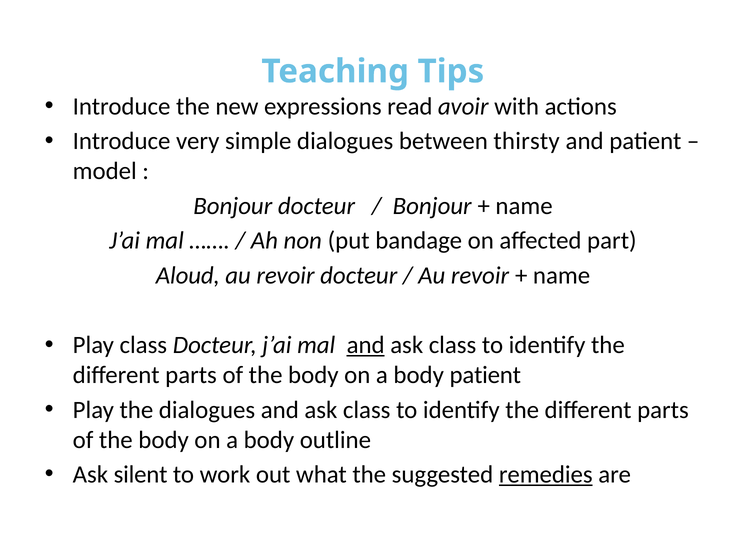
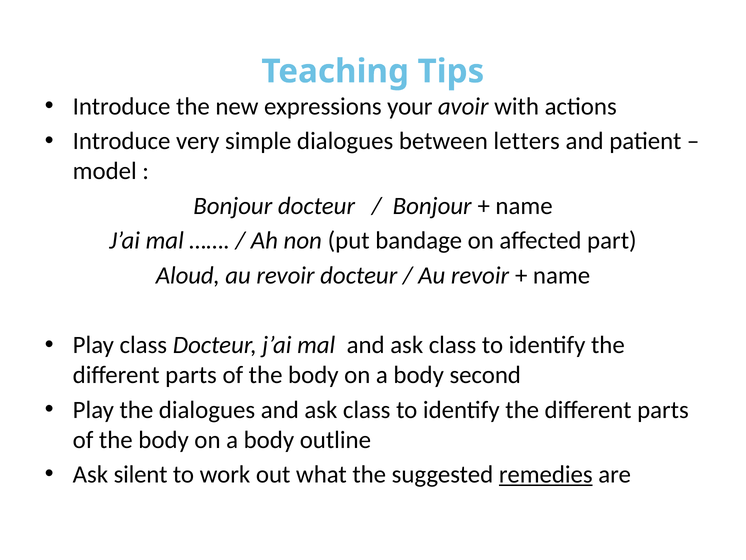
read: read -> your
thirsty: thirsty -> letters
and at (366, 345) underline: present -> none
body patient: patient -> second
